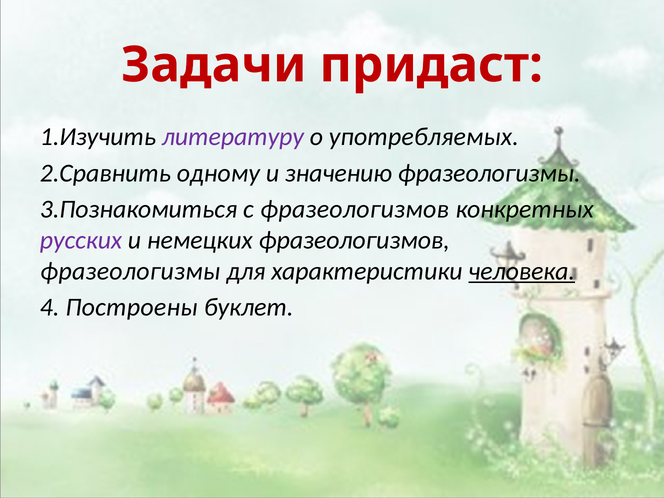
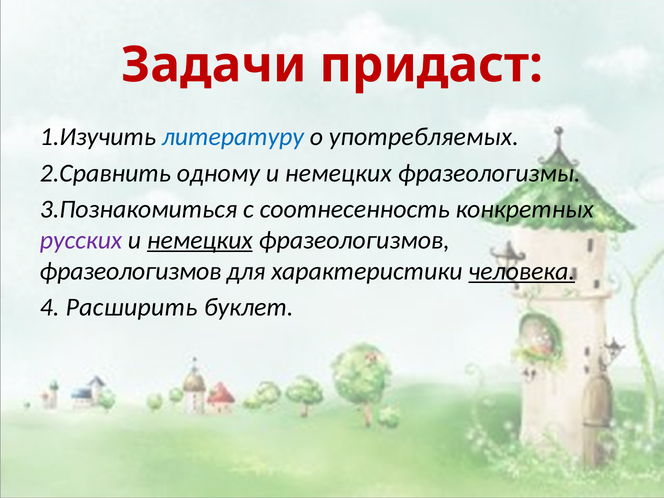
литературу colour: purple -> blue
значению at (338, 173): значению -> немецких
с фразеологизмов: фразеологизмов -> соотнесенность
немецких at (200, 240) underline: none -> present
фразеологизмы at (130, 271): фразеологизмы -> фразеологизмов
Построены: Построены -> Расширить
